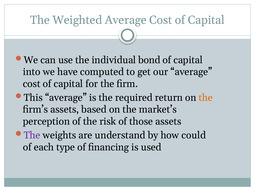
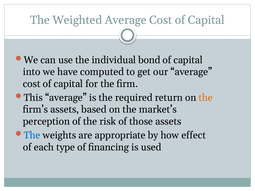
The at (32, 135) colour: purple -> blue
understand: understand -> appropriate
could: could -> effect
